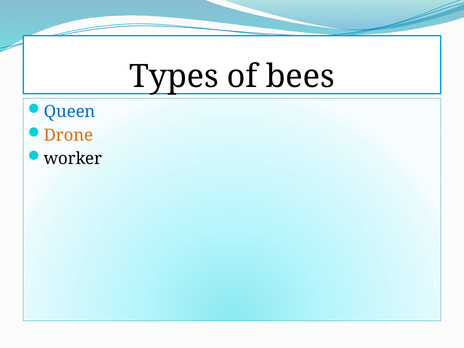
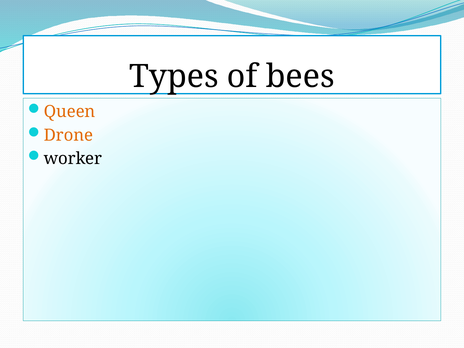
Queen colour: blue -> orange
